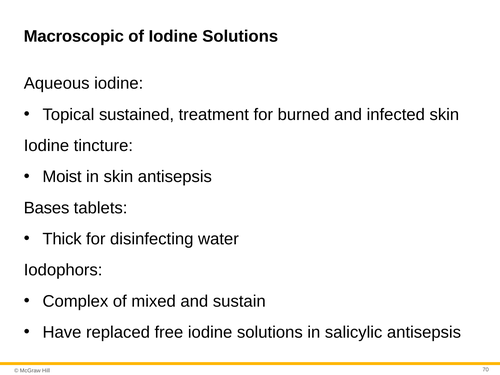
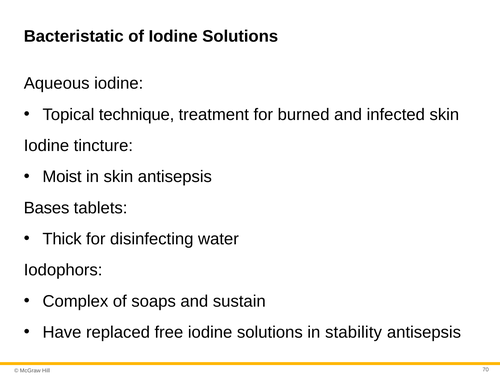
Macroscopic: Macroscopic -> Bacteristatic
sustained: sustained -> technique
mixed: mixed -> soaps
salicylic: salicylic -> stability
